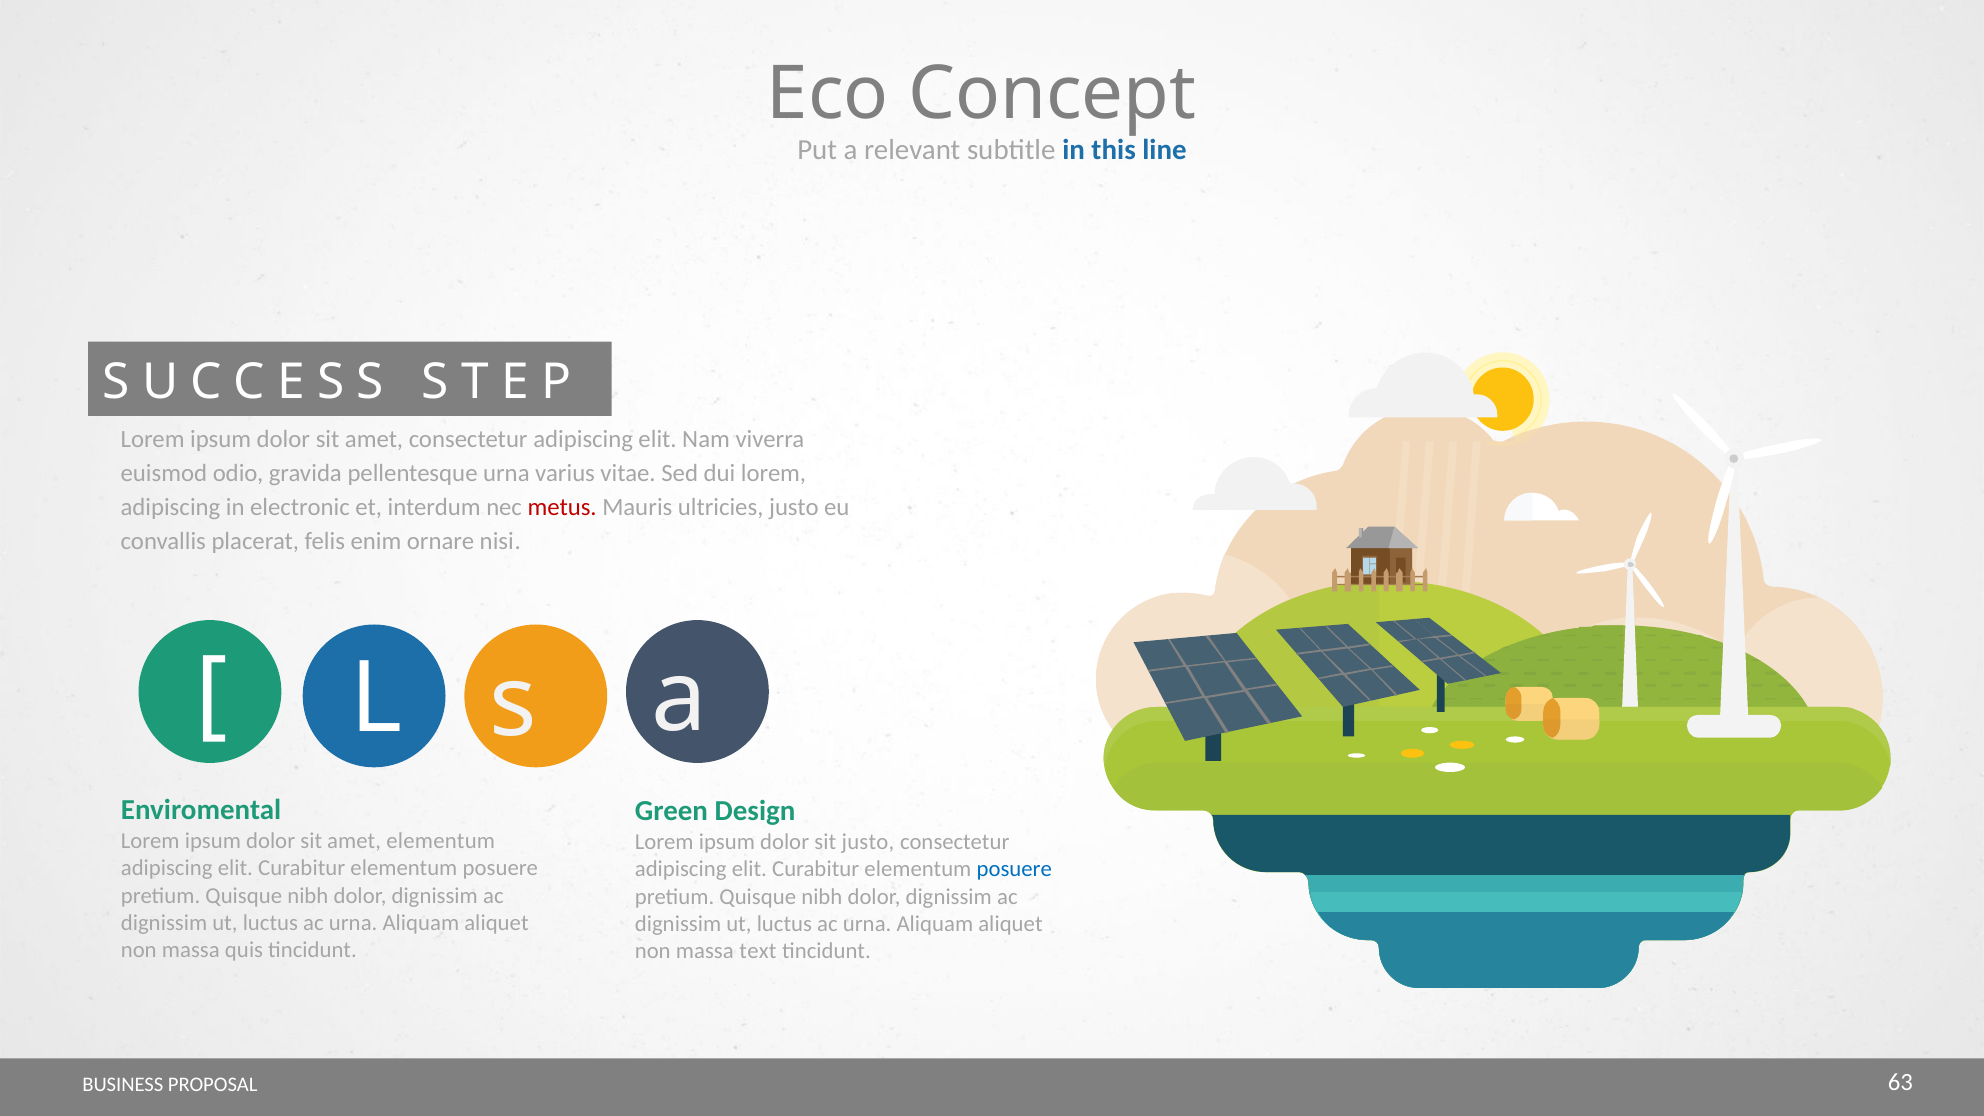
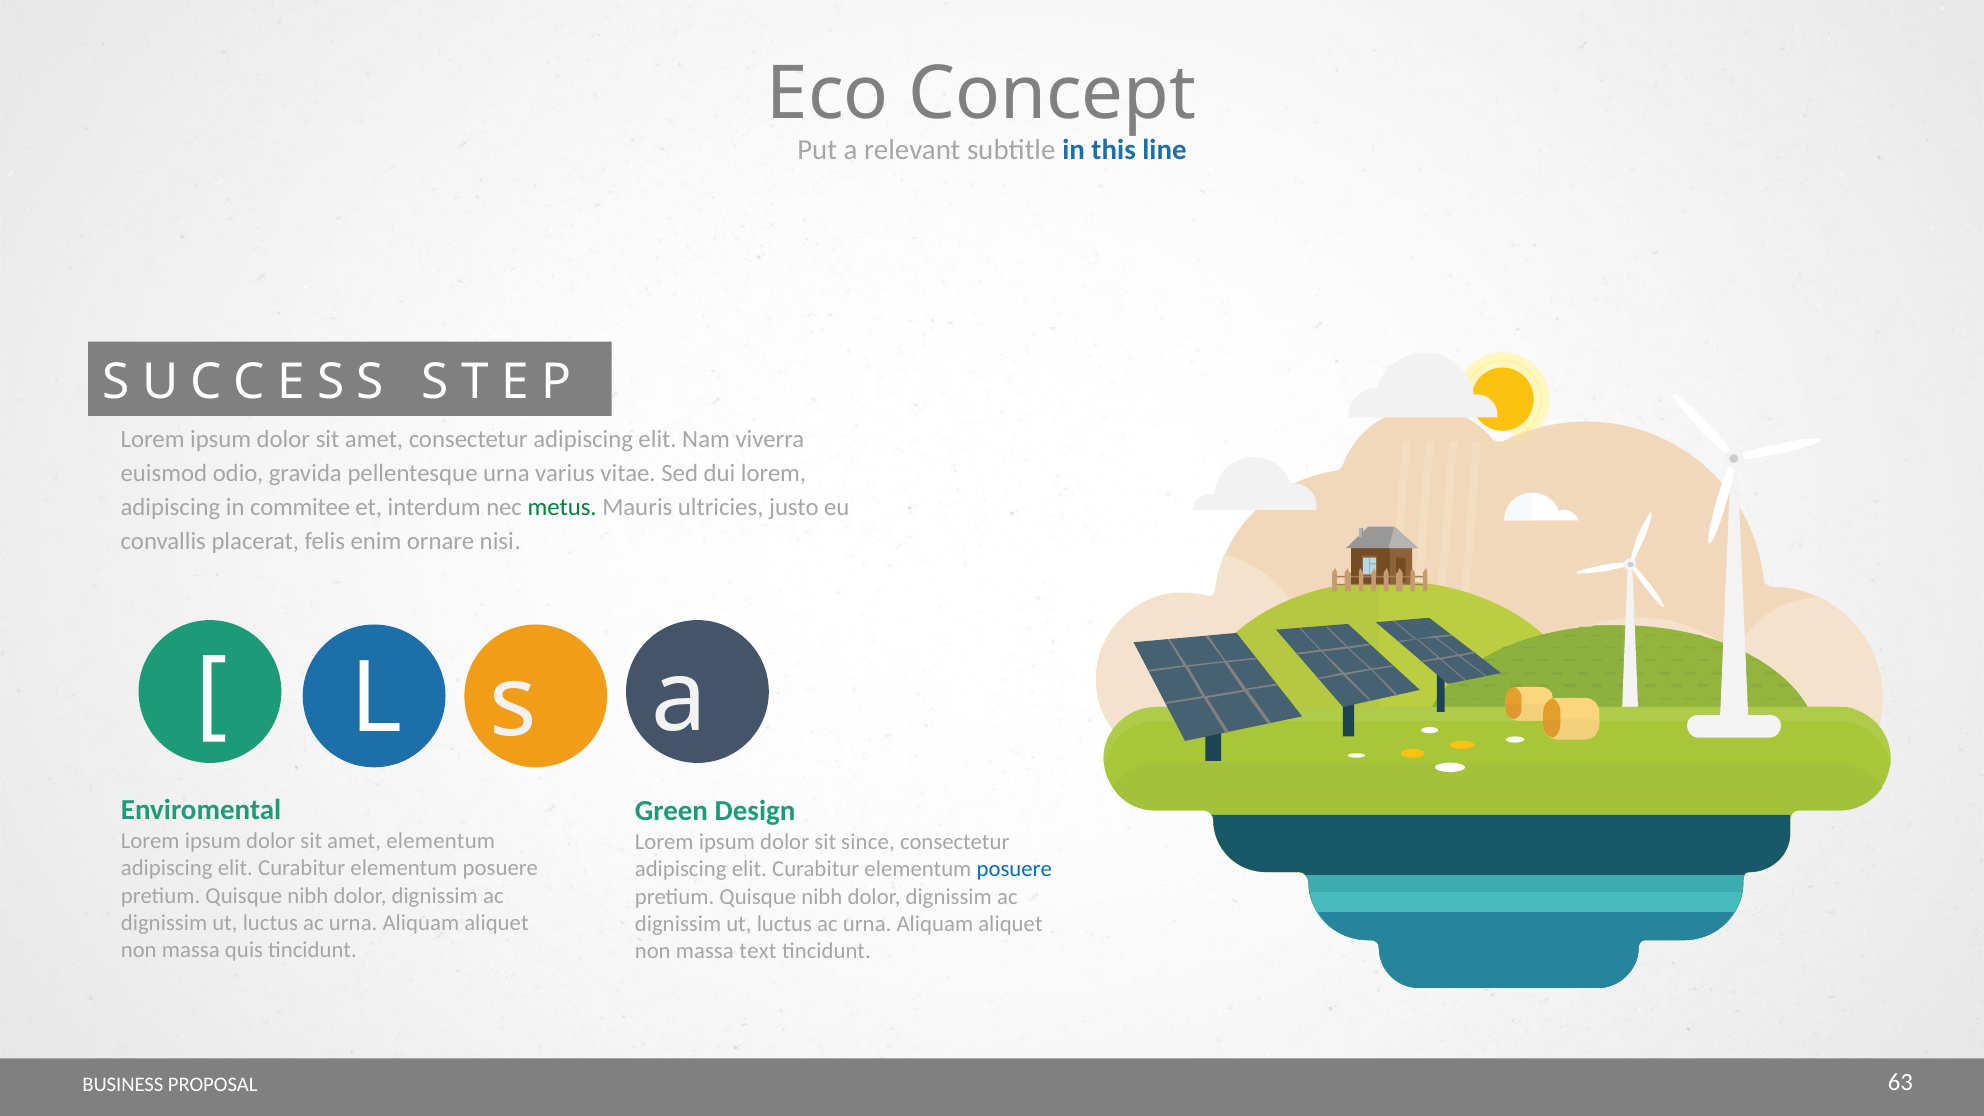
electronic: electronic -> commitee
metus colour: red -> green
sit justo: justo -> since
